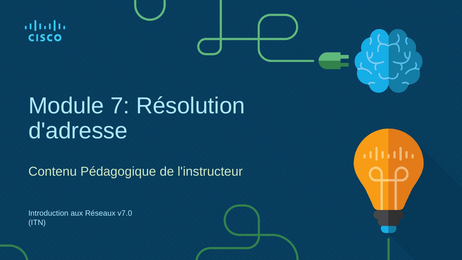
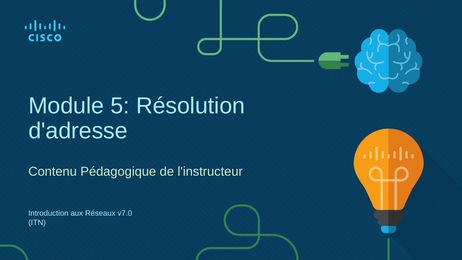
7: 7 -> 5
